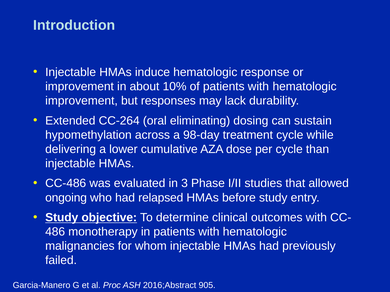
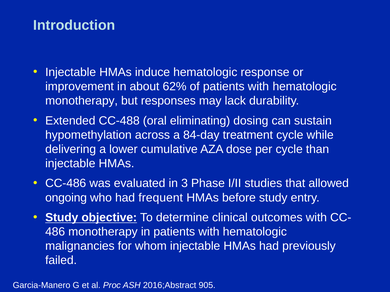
10%: 10% -> 62%
improvement at (81, 101): improvement -> monotherapy
CC-264: CC-264 -> CC-488
98-day: 98-day -> 84-day
relapsed: relapsed -> frequent
